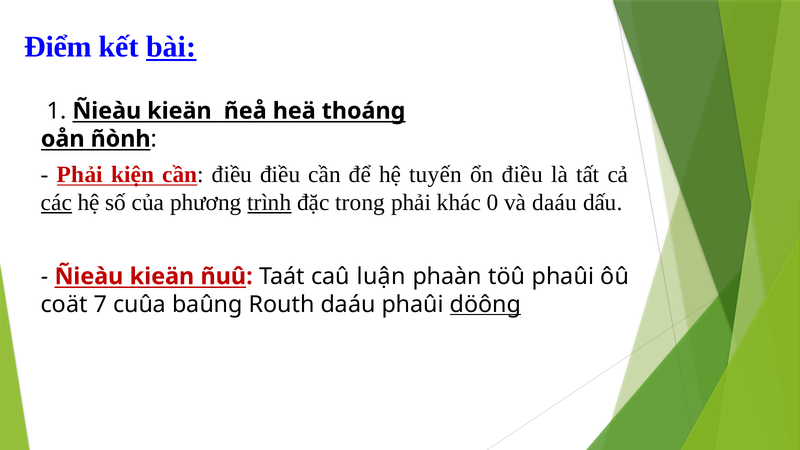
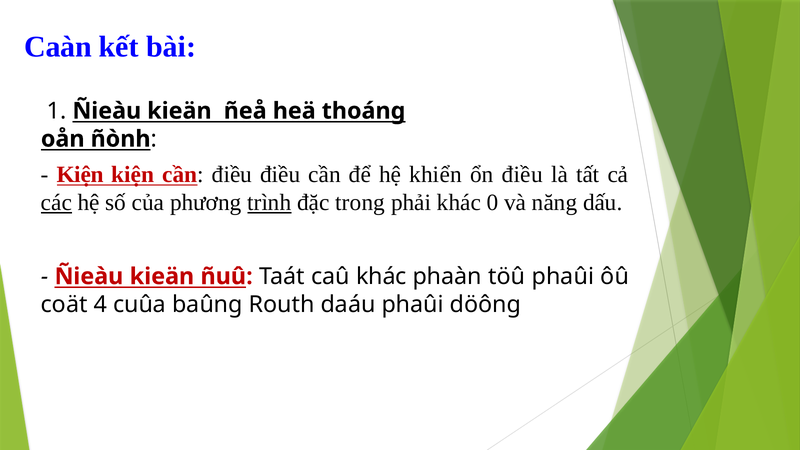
Điểm: Điểm -> Caàn
bài underline: present -> none
Phải at (80, 175): Phải -> Kiện
tuyến: tuyến -> khiển
và daáu: daáu -> năng
caû luận: luận -> khác
7: 7 -> 4
döông underline: present -> none
